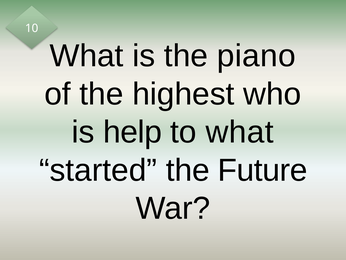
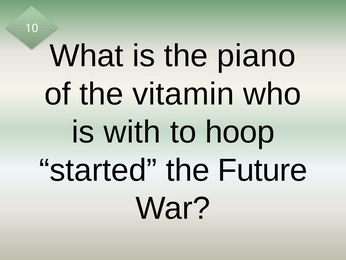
highest: highest -> vitamin
help: help -> with
to what: what -> hoop
